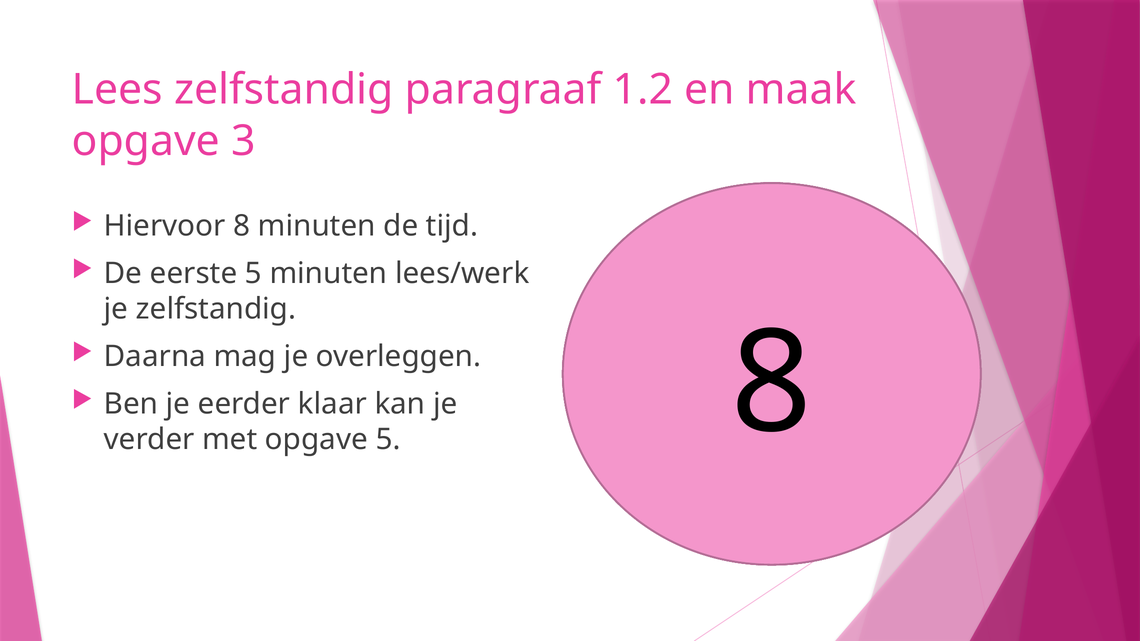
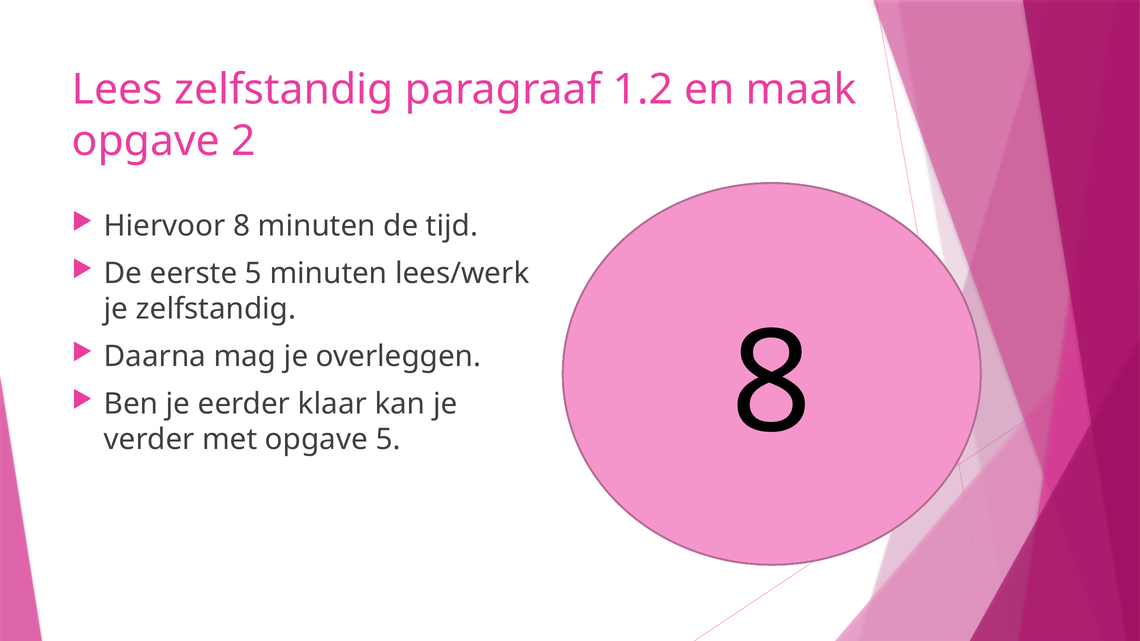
3: 3 -> 2
